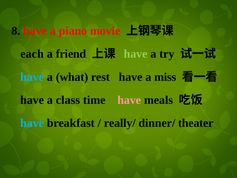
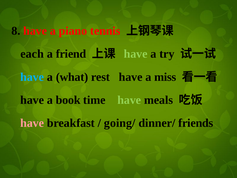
movie: movie -> tennis
class: class -> book
have at (129, 100) colour: pink -> light green
have at (32, 123) colour: light blue -> pink
really/: really/ -> going/
theater: theater -> friends
